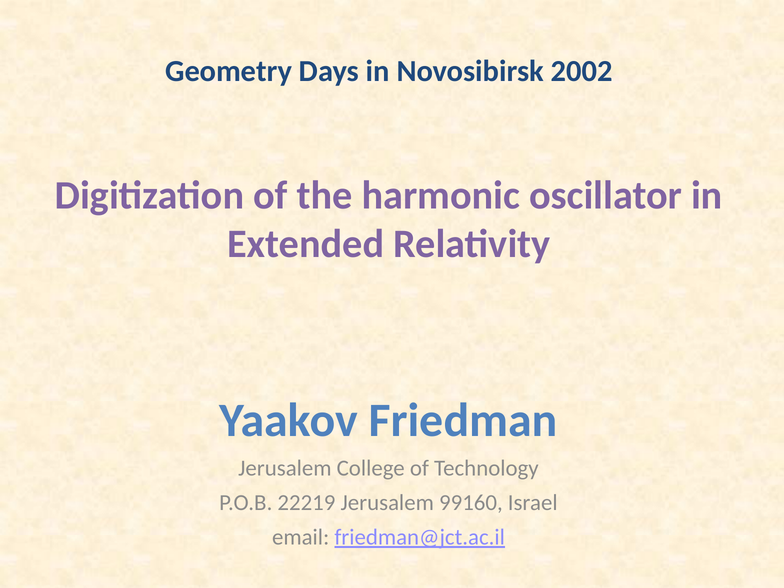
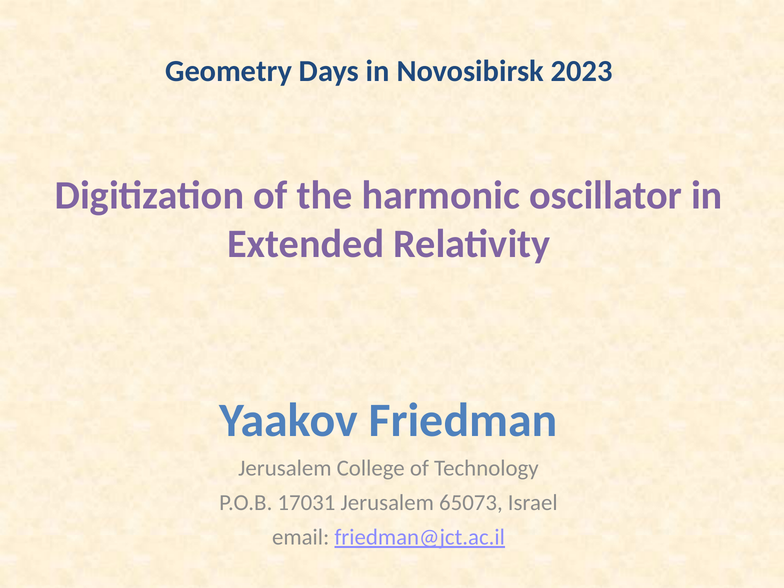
2002: 2002 -> 2023
22219: 22219 -> 17031
99160: 99160 -> 65073
